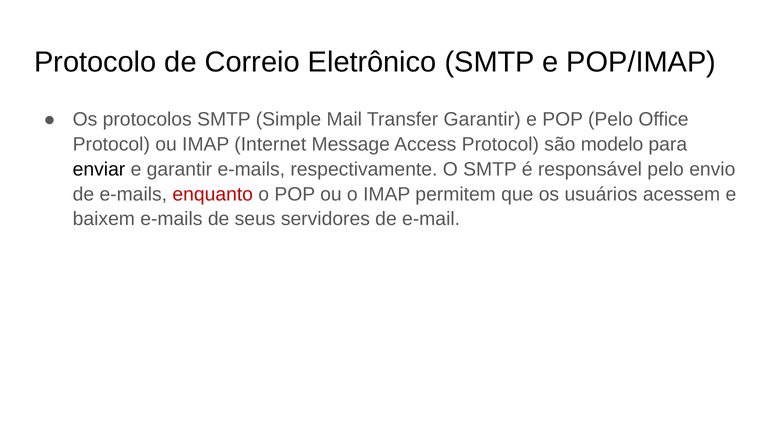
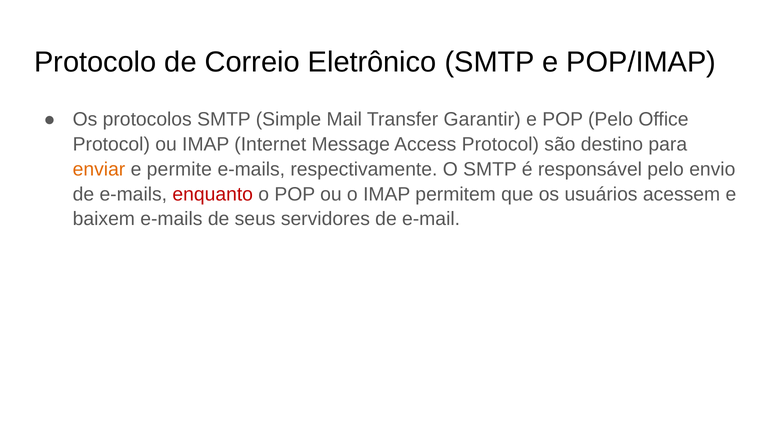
modelo: modelo -> destino
enviar colour: black -> orange
e garantir: garantir -> permite
